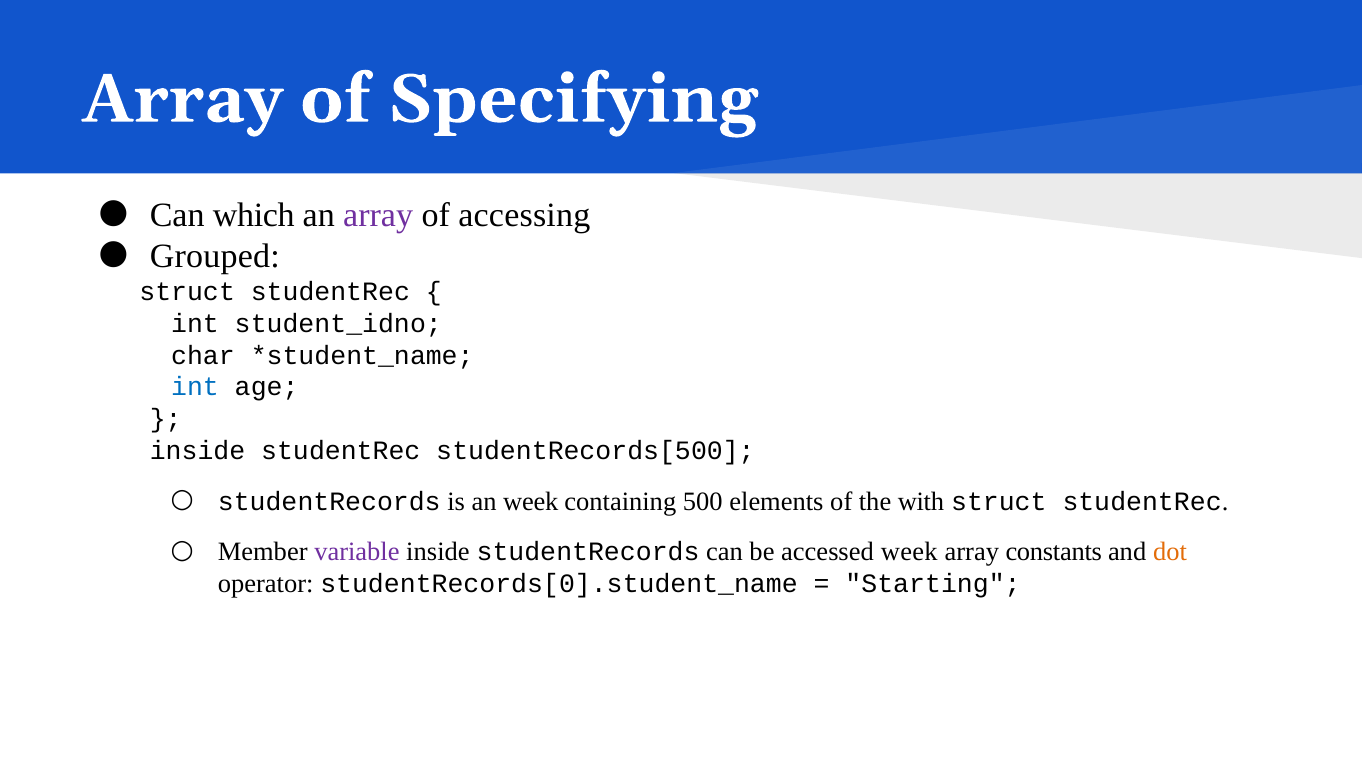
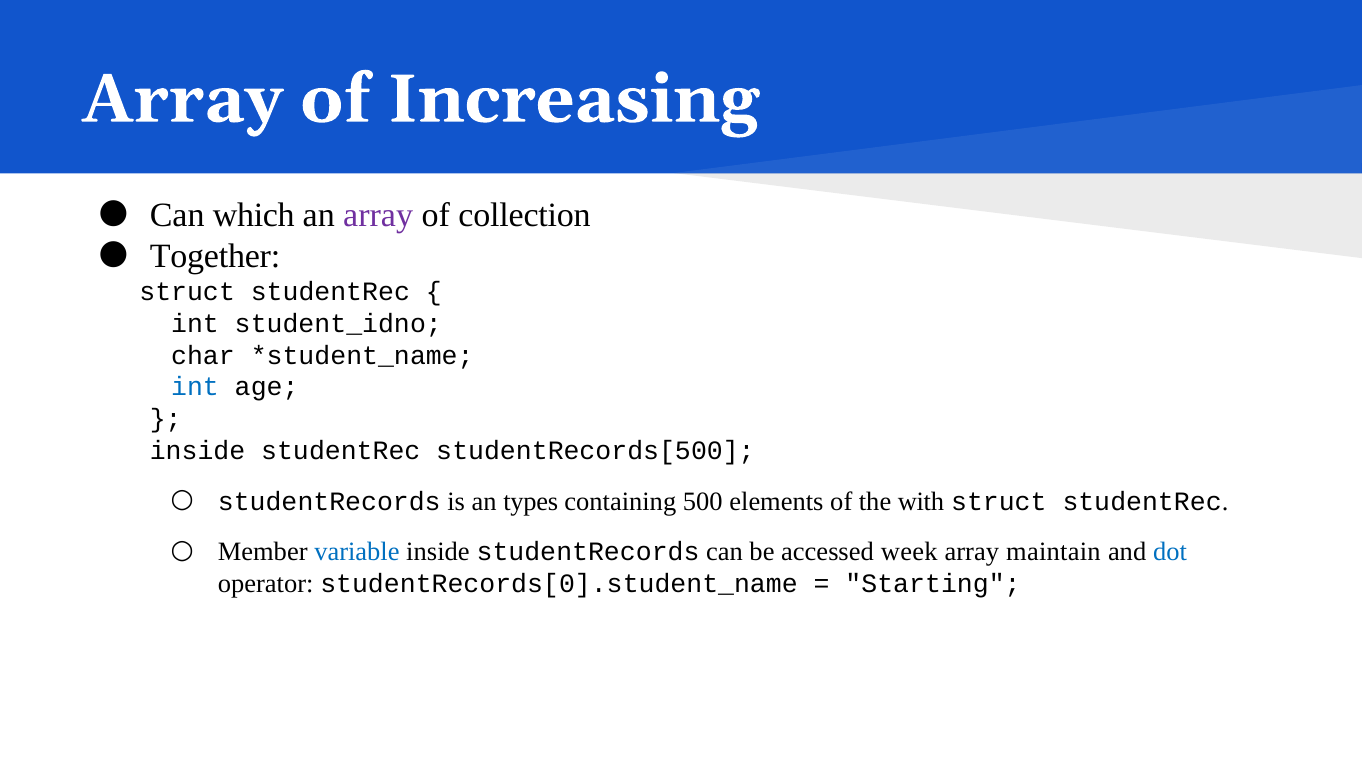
Specifying: Specifying -> Increasing
accessing: accessing -> collection
Grouped: Grouped -> Together
an week: week -> types
variable colour: purple -> blue
constants: constants -> maintain
dot colour: orange -> blue
